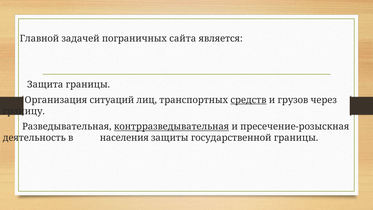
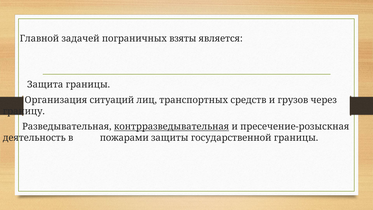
сайта: сайта -> взяты
средств underline: present -> none
населения: населения -> пожарами
